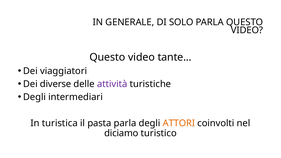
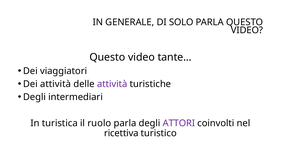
Dei diverse: diverse -> attività
pasta: pasta -> ruolo
ATTORI colour: orange -> purple
diciamo: diciamo -> ricettiva
